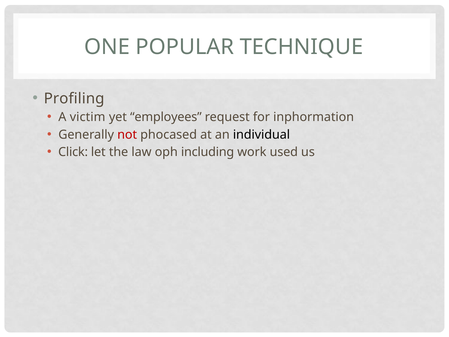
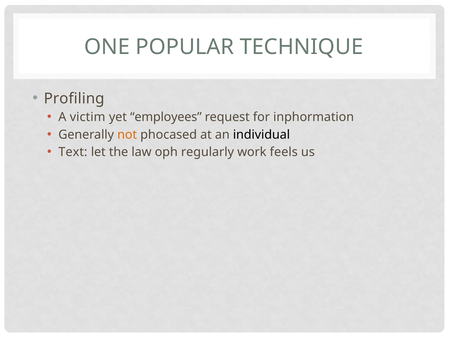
not colour: red -> orange
Click: Click -> Text
including: including -> regularly
used: used -> feels
